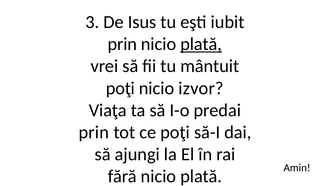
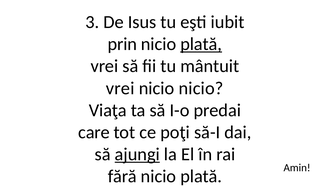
poţi at (120, 88): poţi -> vrei
nicio izvor: izvor -> nicio
prin at (94, 132): prin -> care
ajungi underline: none -> present
